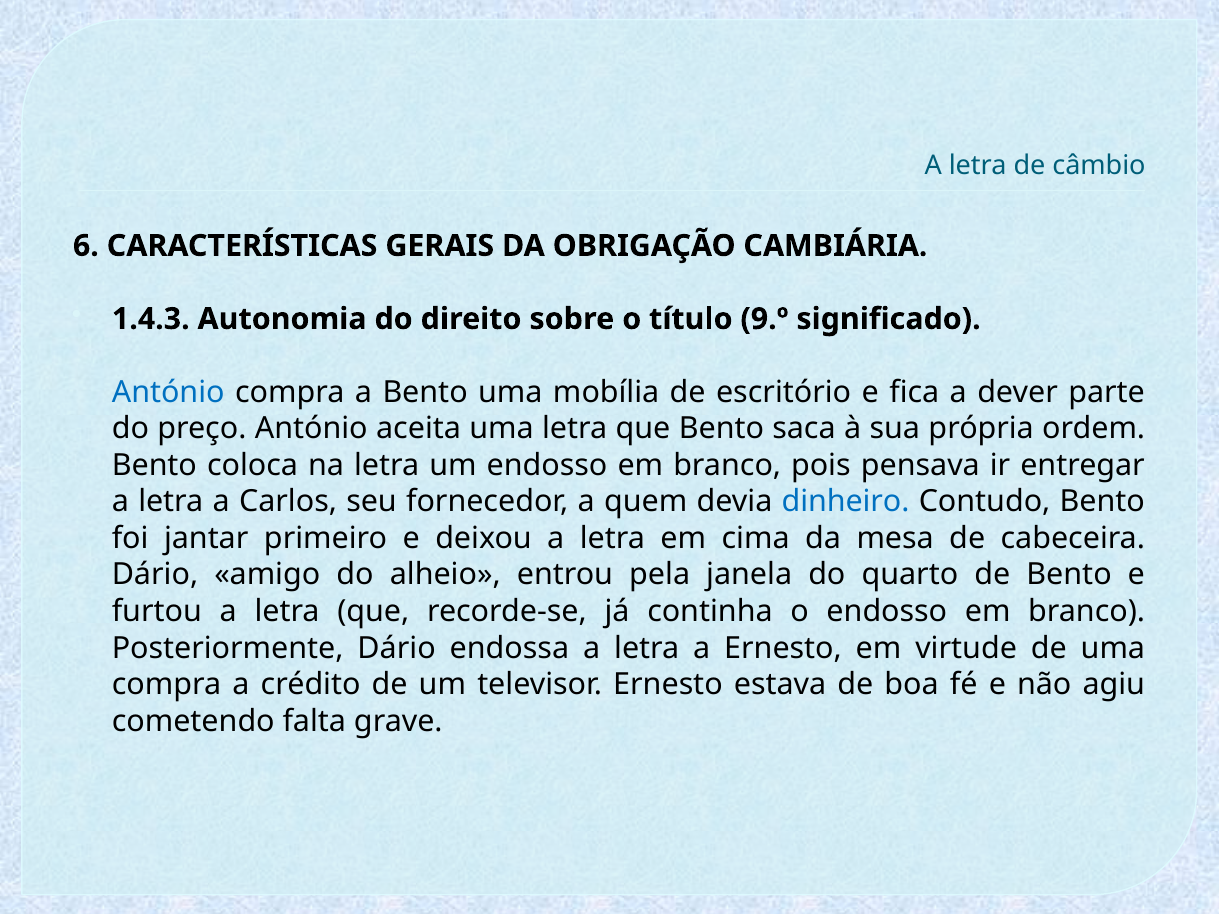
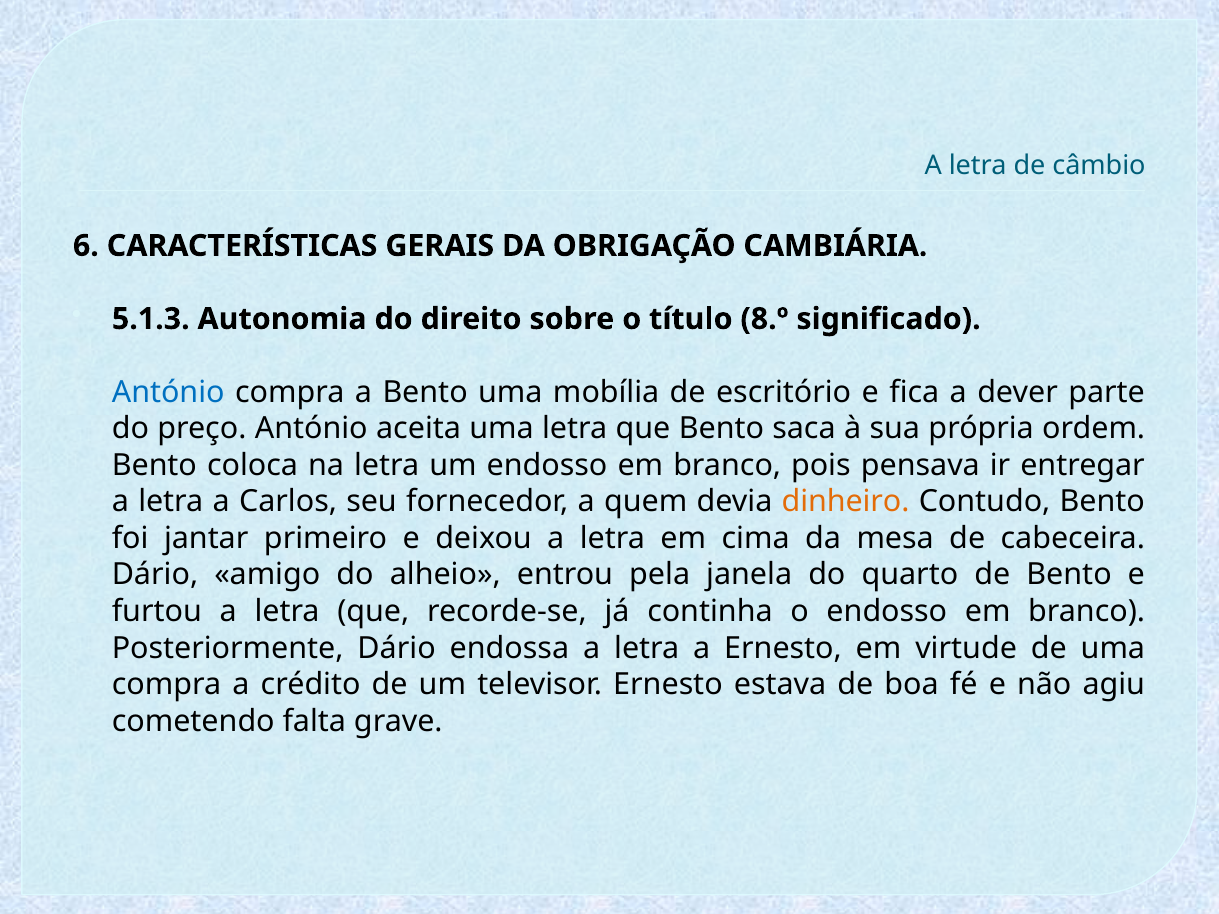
1.4.3: 1.4.3 -> 5.1.3
9.º: 9.º -> 8.º
dinheiro colour: blue -> orange
